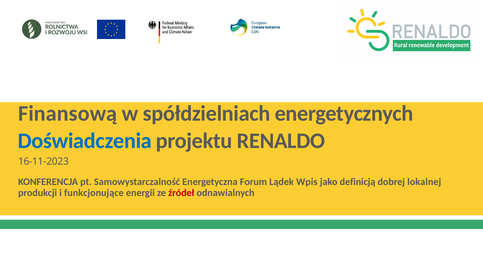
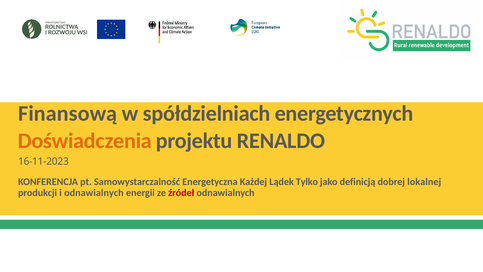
Doświadczenia colour: blue -> orange
Forum: Forum -> Każdej
Wpis: Wpis -> Tylko
i funkcjonujące: funkcjonujące -> odnawialnych
